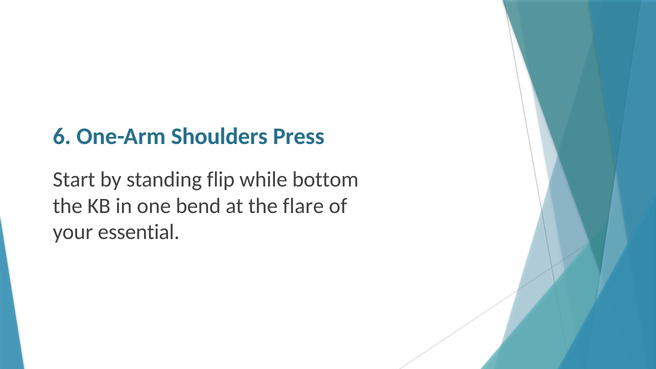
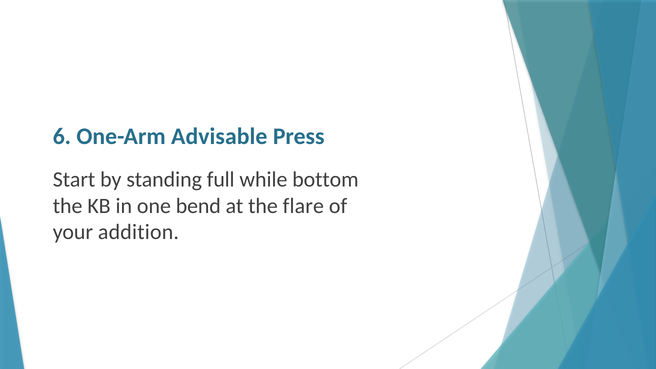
Shoulders: Shoulders -> Advisable
flip: flip -> full
essential: essential -> addition
